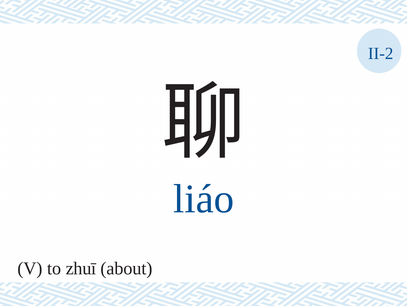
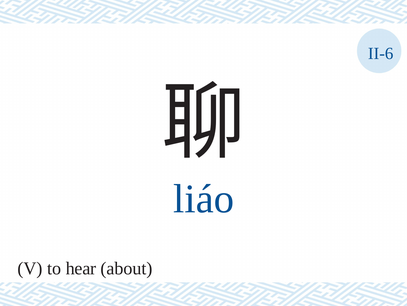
II-2: II-2 -> II-6
zhuī: zhuī -> hear
